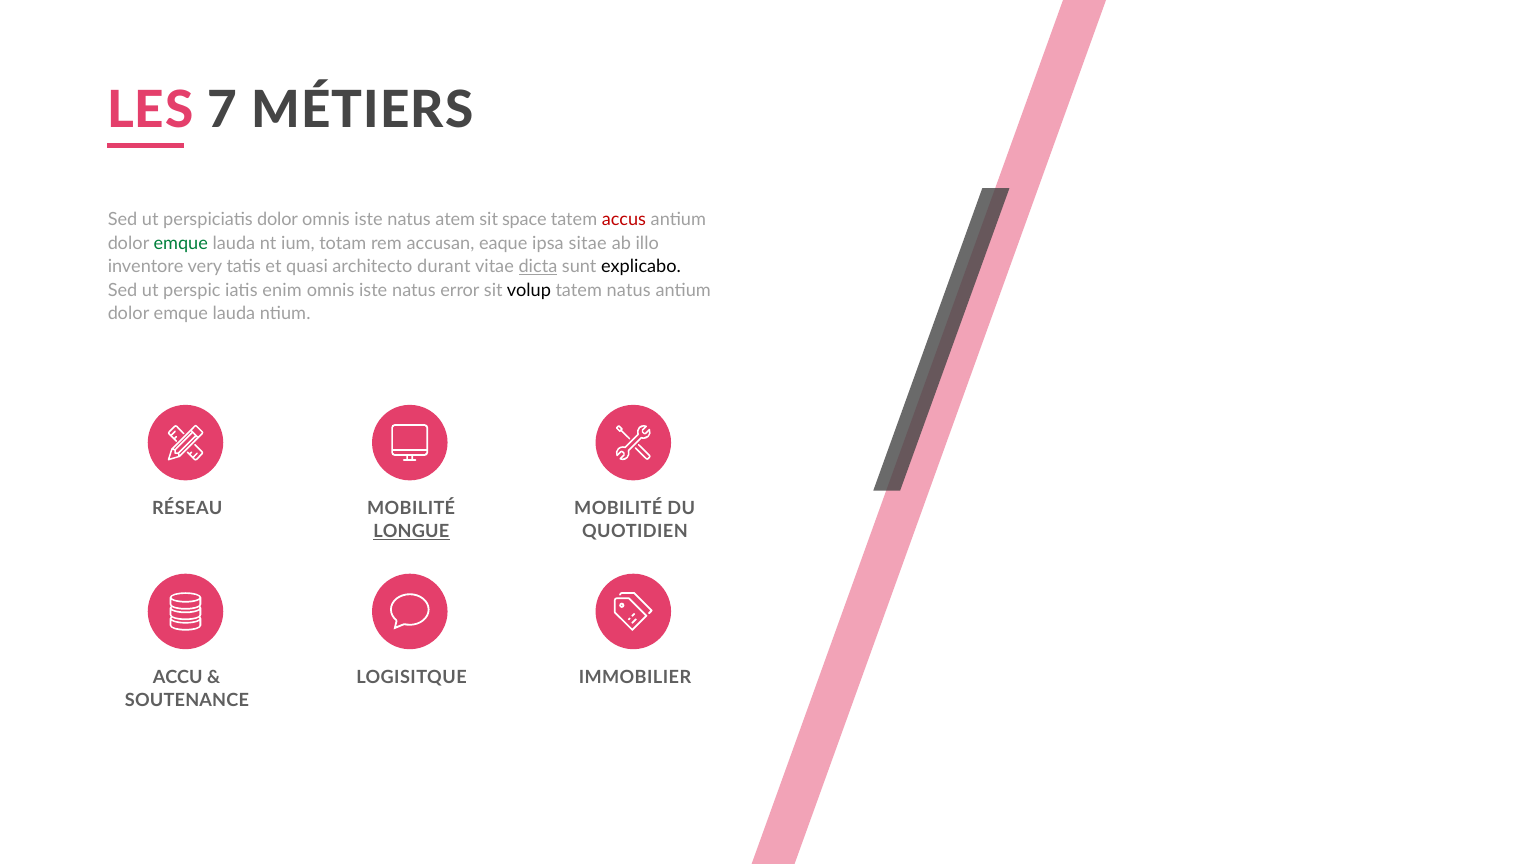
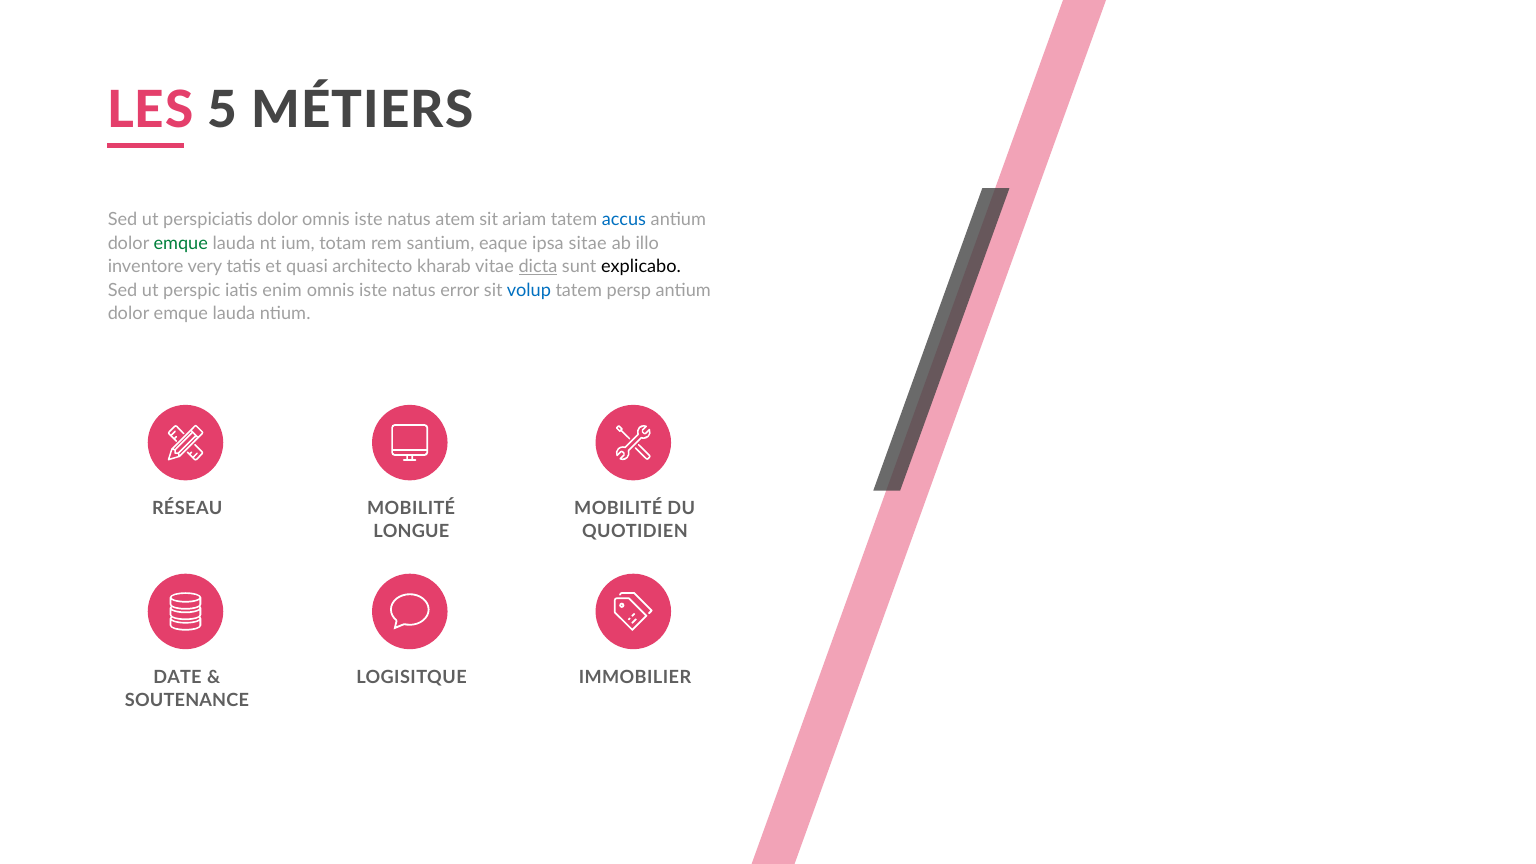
7: 7 -> 5
space: space -> ariam
accus colour: red -> blue
accusan: accusan -> santium
durant: durant -> kharab
volup colour: black -> blue
tatem natus: natus -> persp
LONGUE underline: present -> none
ACCU: ACCU -> DATE
